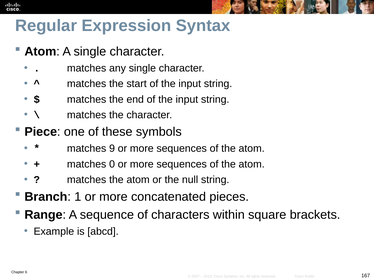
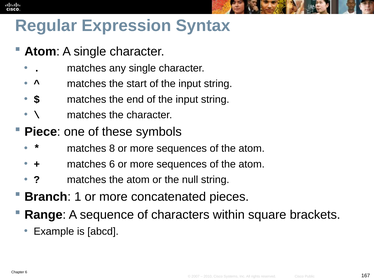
9: 9 -> 8
matches 0: 0 -> 6
